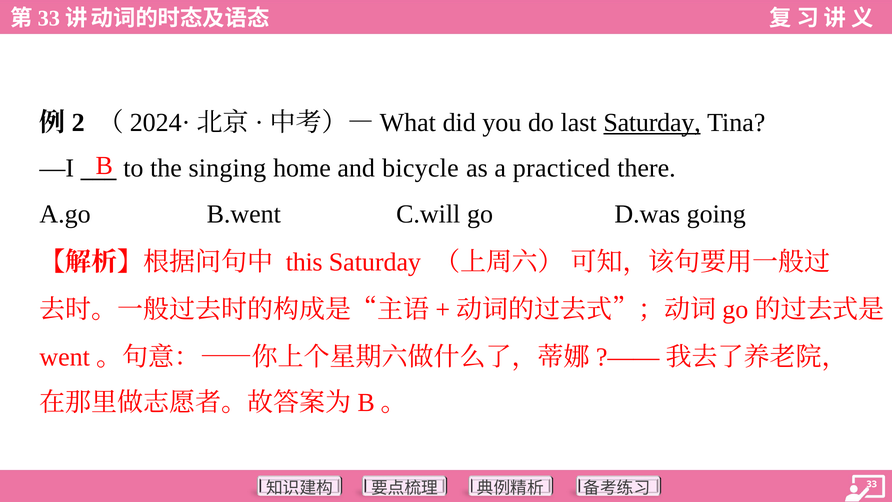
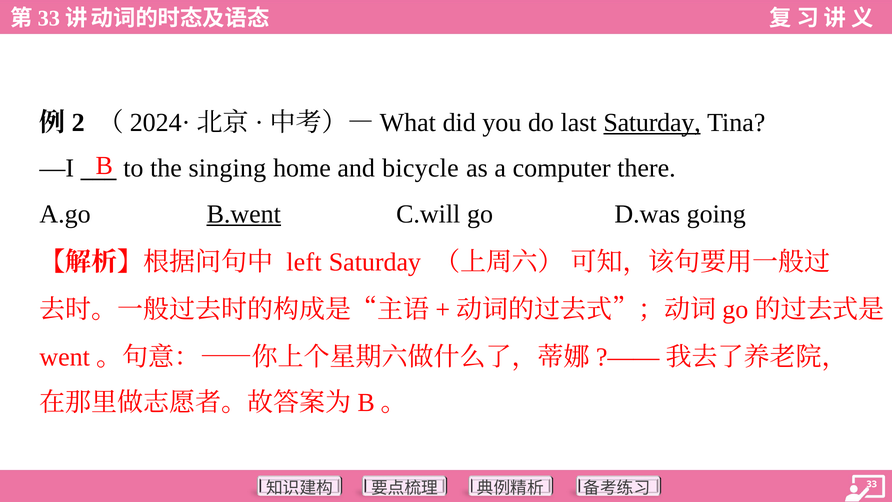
practiced: practiced -> computer
B.went underline: none -> present
this: this -> left
